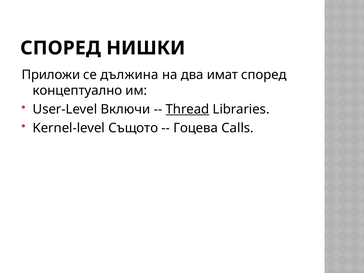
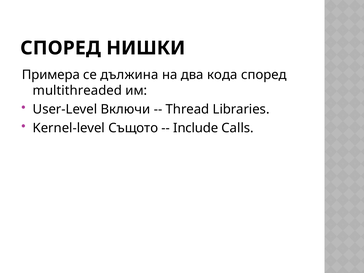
Приложи: Приложи -> Примера
имат: имат -> кода
концептуално: концептуално -> multithreaded
Thread underline: present -> none
Гоцева: Гоцева -> Include
